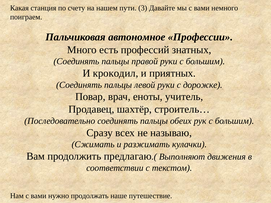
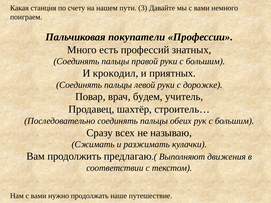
автономное: автономное -> покупатели
еноты: еноты -> будем
